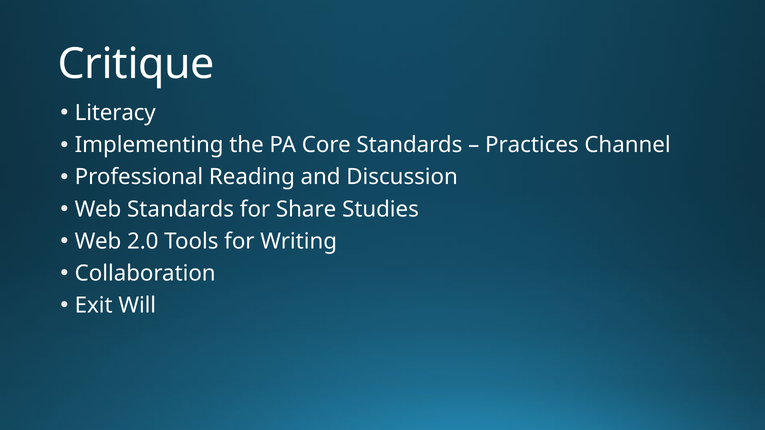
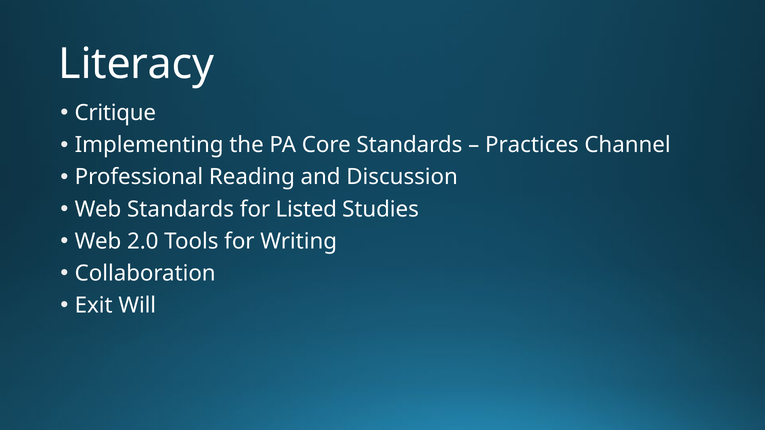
Critique: Critique -> Literacy
Literacy: Literacy -> Critique
Share: Share -> Listed
